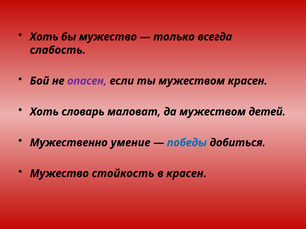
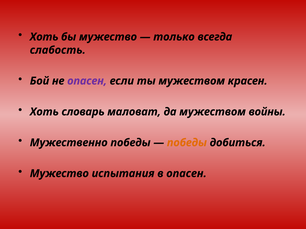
детей: детей -> войны
Мужественно умение: умение -> победы
победы at (187, 143) colour: blue -> orange
стойкость: стойкость -> испытания
в красен: красен -> опасен
